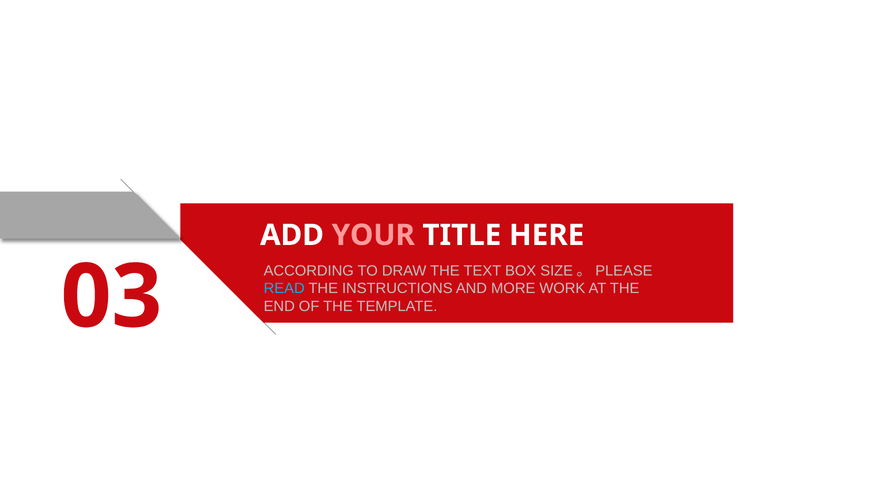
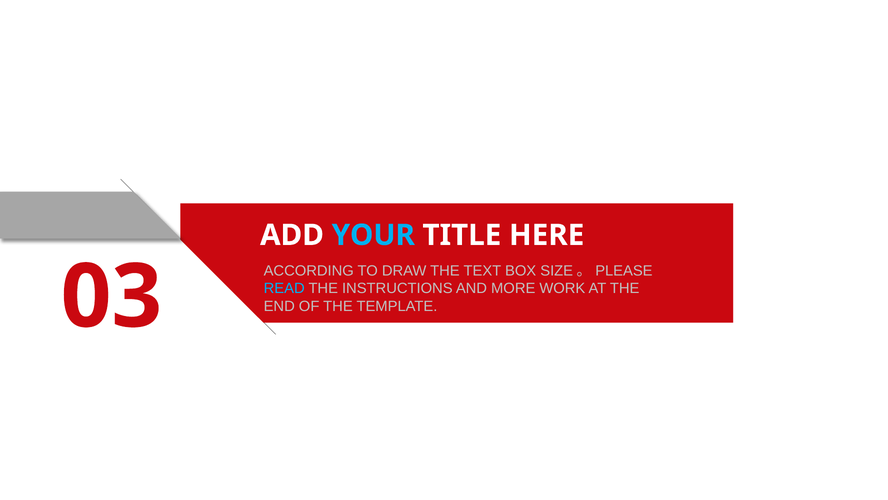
YOUR colour: pink -> light blue
